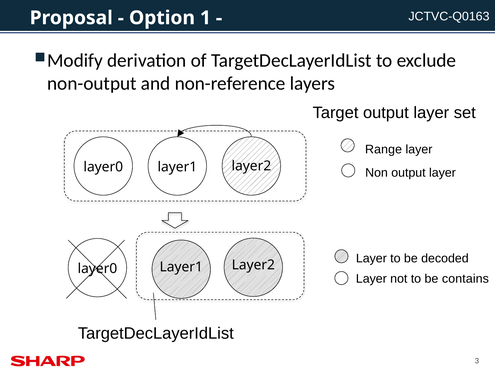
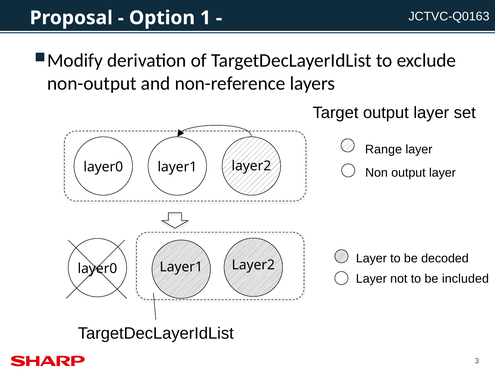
contains: contains -> included
